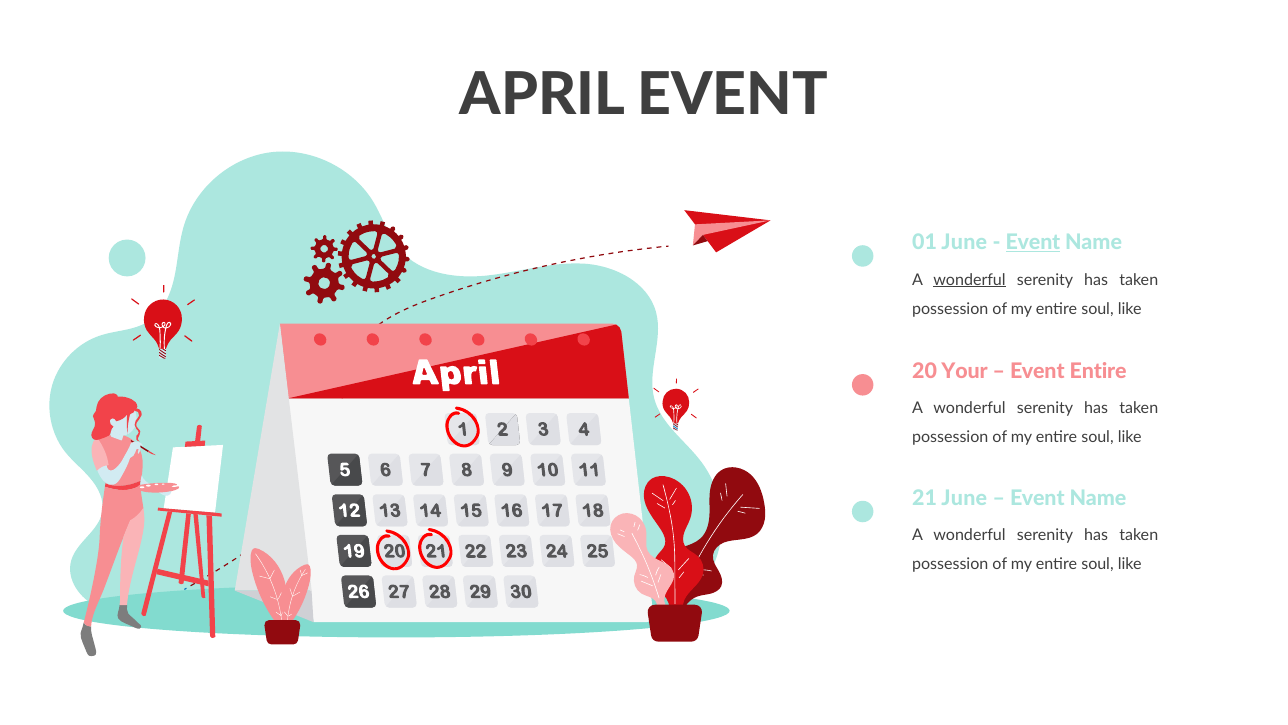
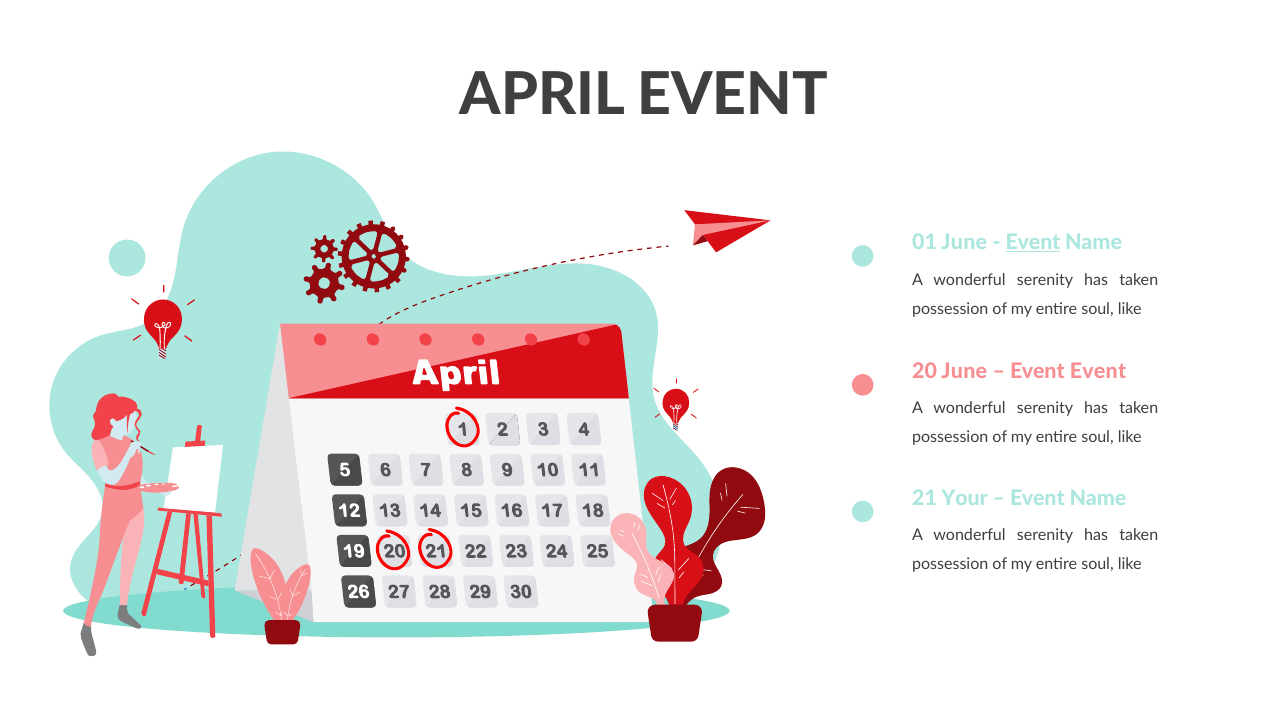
wonderful at (970, 280) underline: present -> none
20 Your: Your -> June
Event Entire: Entire -> Event
21 June: June -> Your
